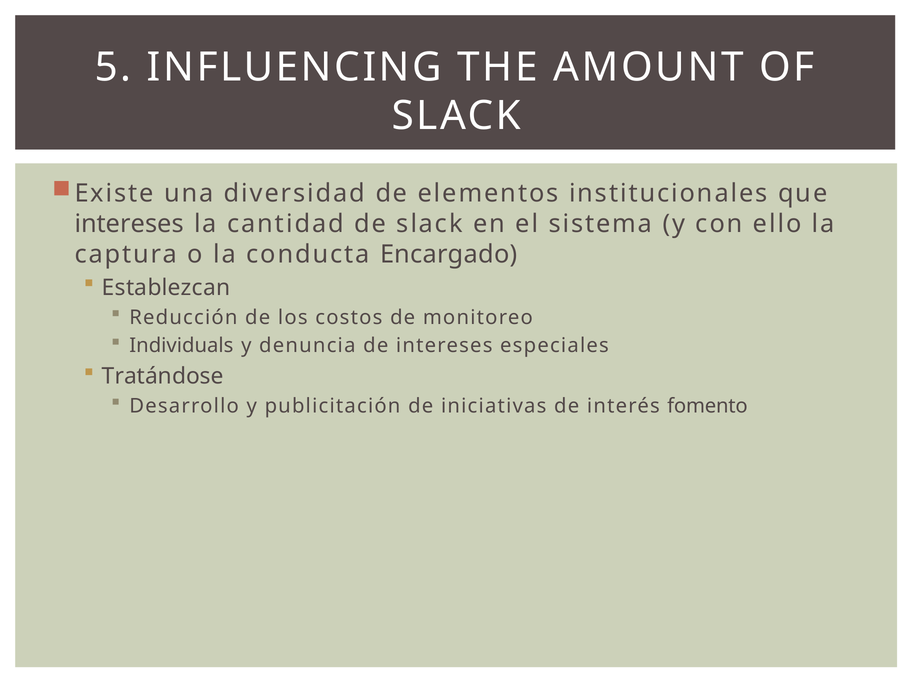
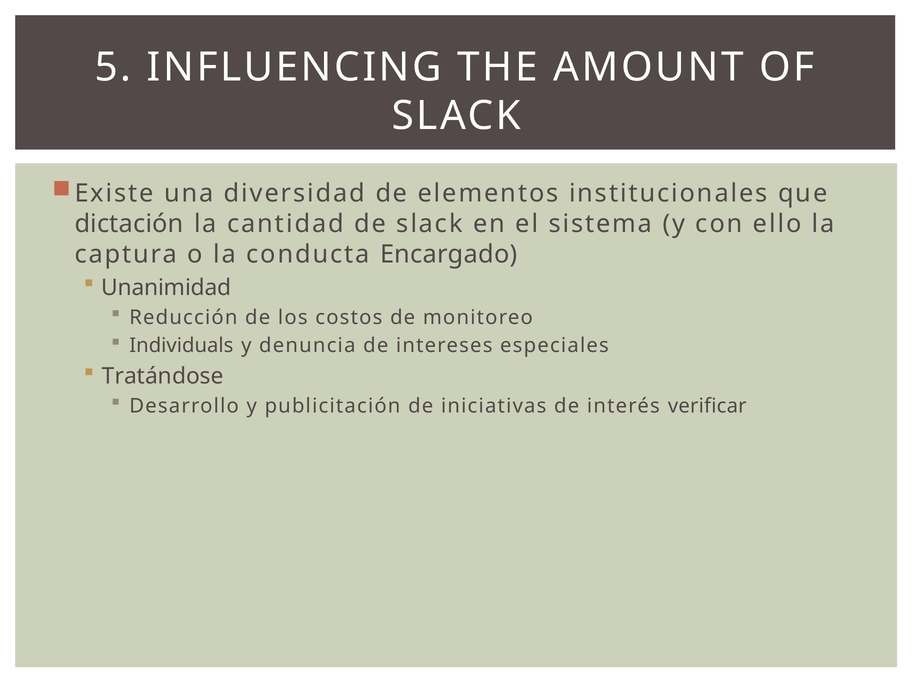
intereses at (129, 224): intereses -> dictación
Establezcan: Establezcan -> Unanimidad
fomento: fomento -> verificar
